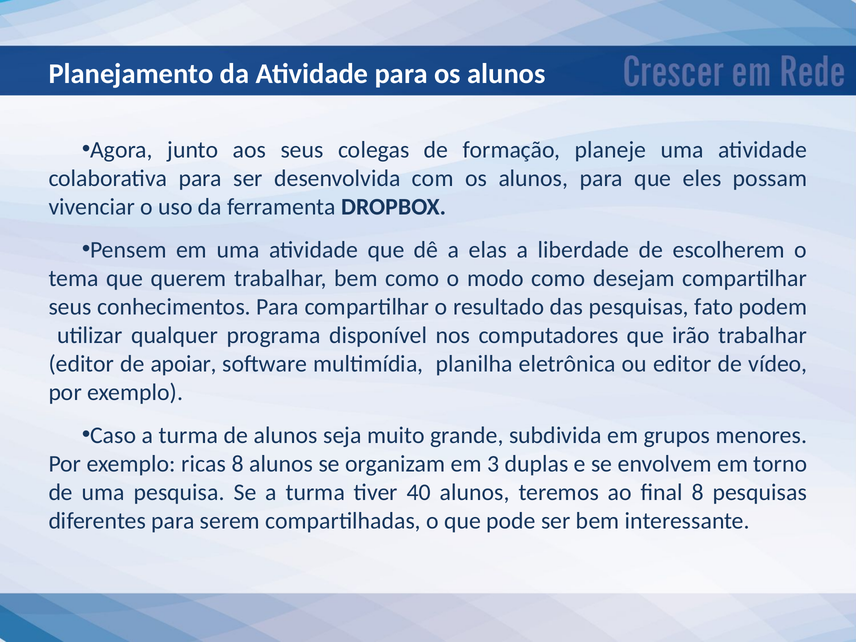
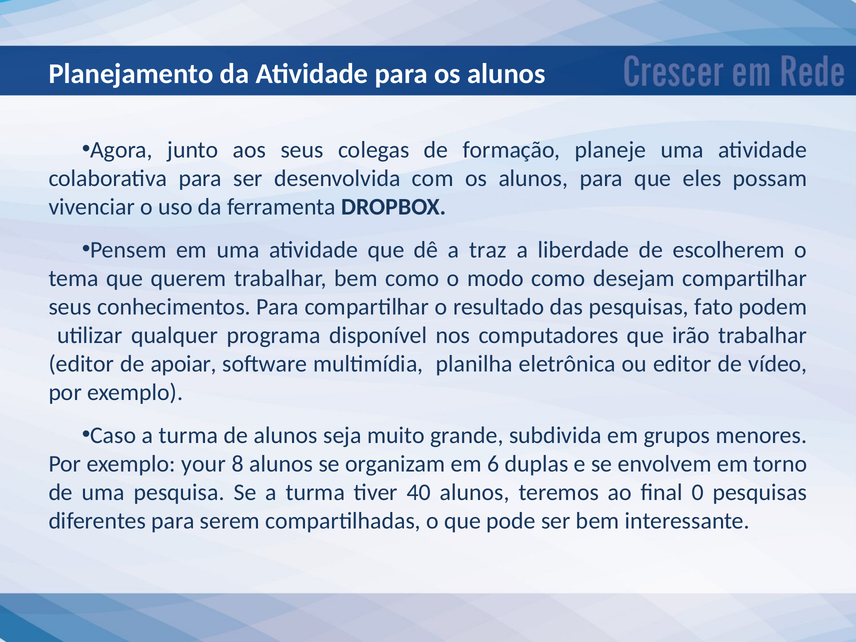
elas: elas -> traz
ricas: ricas -> your
3: 3 -> 6
final 8: 8 -> 0
